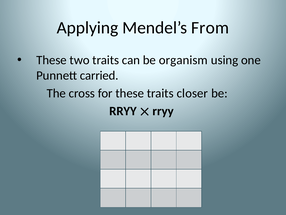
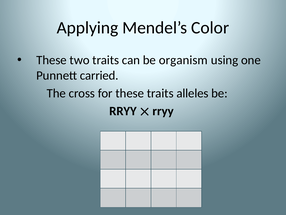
From: From -> Color
closer: closer -> alleles
